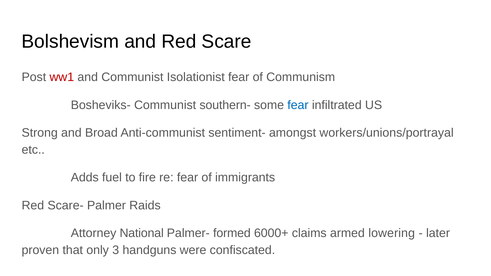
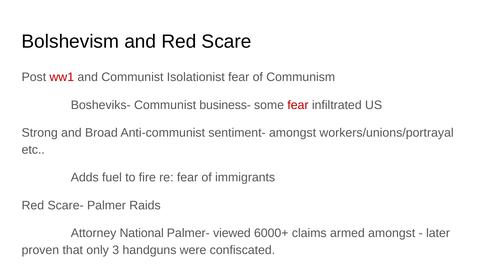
southern-: southern- -> business-
fear at (298, 105) colour: blue -> red
formed: formed -> viewed
armed lowering: lowering -> amongst
